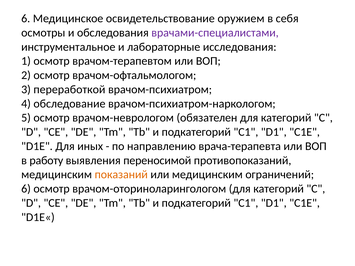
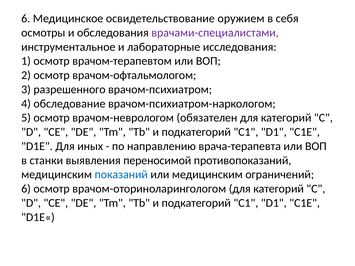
переработкой: переработкой -> разрешенного
работу: работу -> станки
показаний colour: orange -> blue
